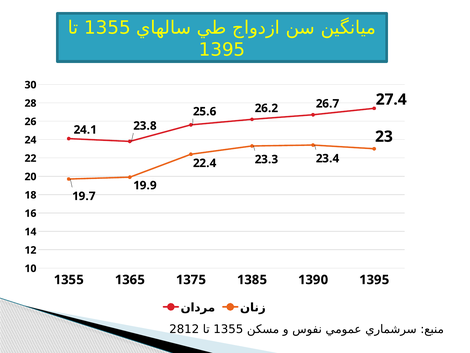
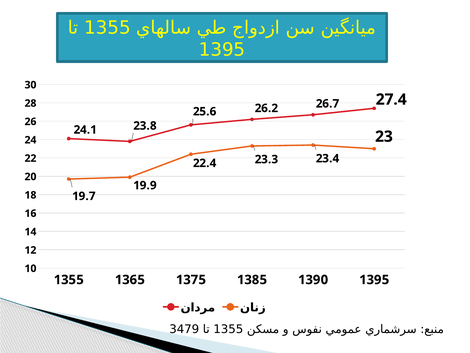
2812: 2812 -> 3479
